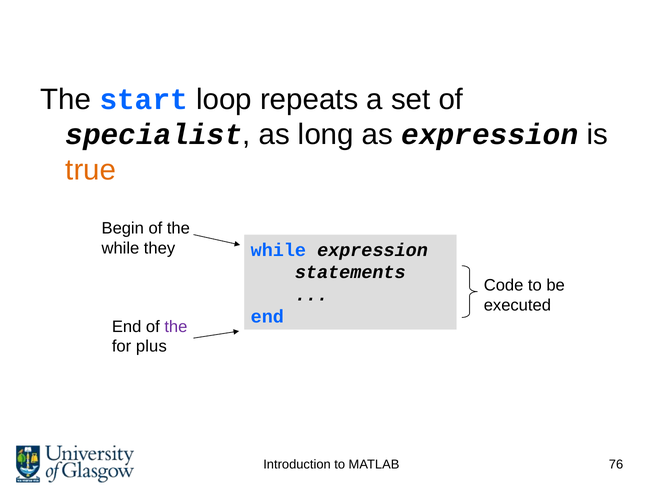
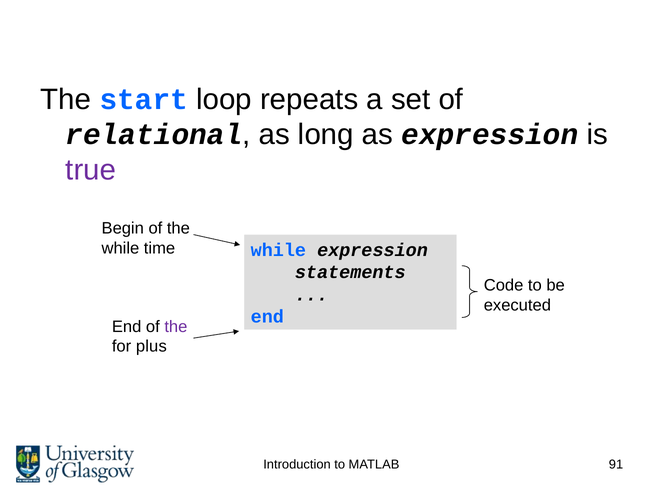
specialist: specialist -> relational
true colour: orange -> purple
they: they -> time
76: 76 -> 91
